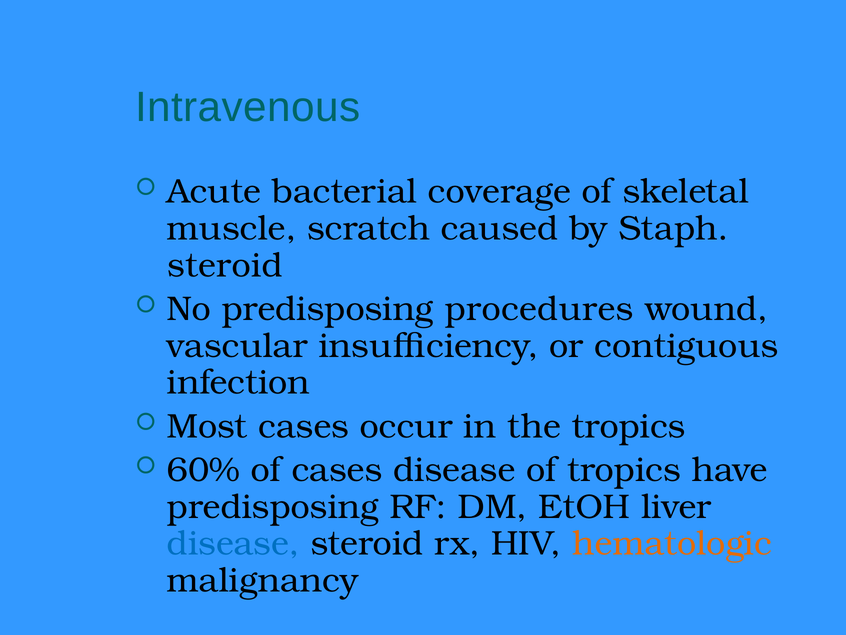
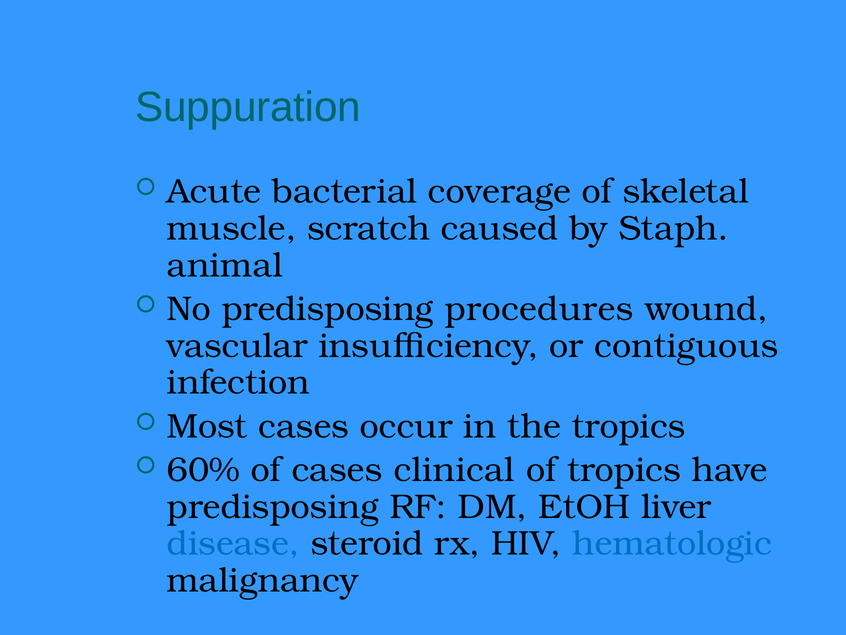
Intravenous: Intravenous -> Suppuration
steroid at (225, 265): steroid -> animal
cases disease: disease -> clinical
hematologic colour: orange -> blue
